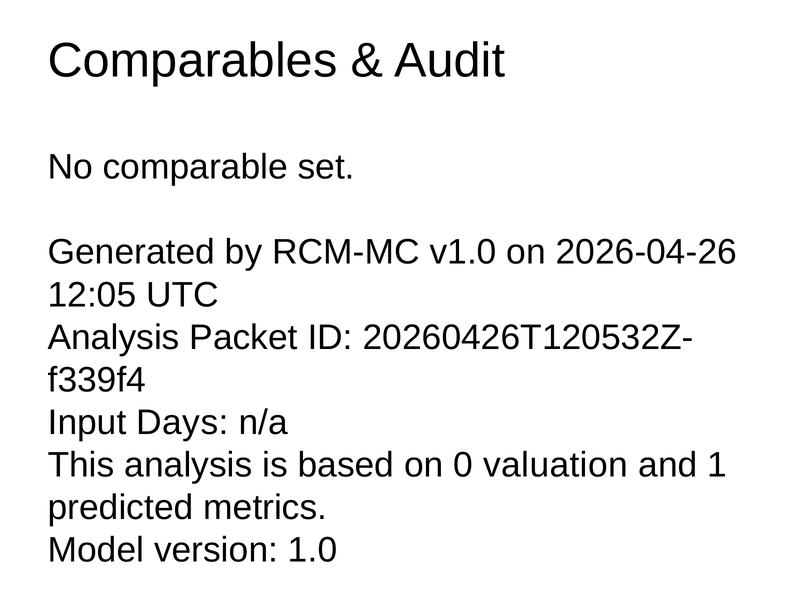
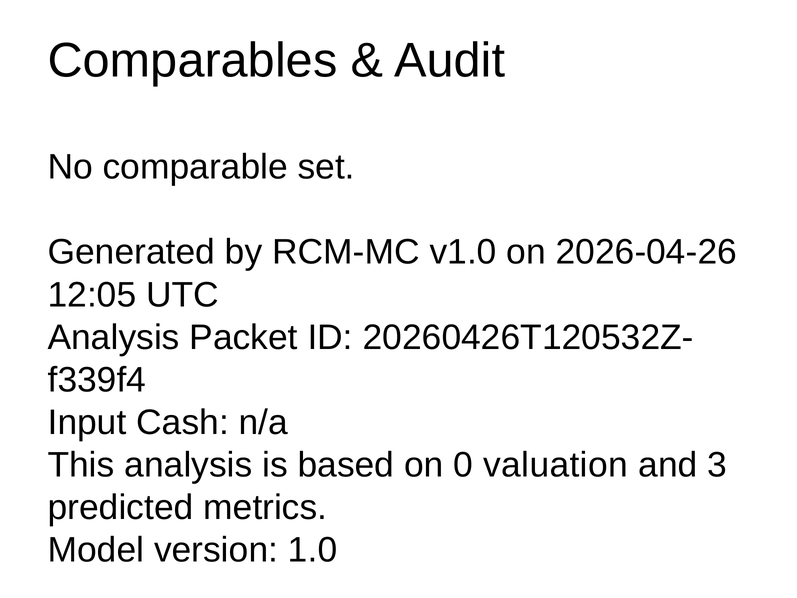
Days: Days -> Cash
1: 1 -> 3
